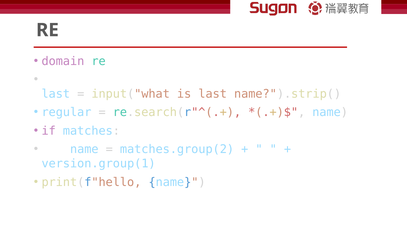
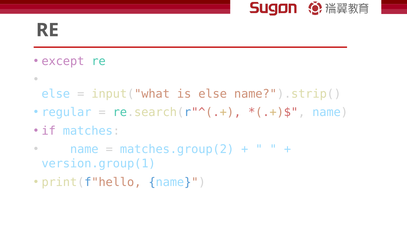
domain: domain -> except
last at (56, 94): last -> else
is last: last -> else
